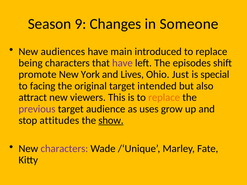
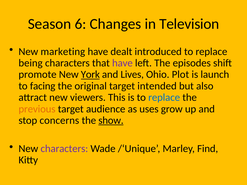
9: 9 -> 6
Someone: Someone -> Television
audiences: audiences -> marketing
main: main -> dealt
York underline: none -> present
Just: Just -> Plot
special: special -> launch
replace at (164, 98) colour: orange -> blue
previous colour: purple -> orange
attitudes: attitudes -> concerns
Fate: Fate -> Find
